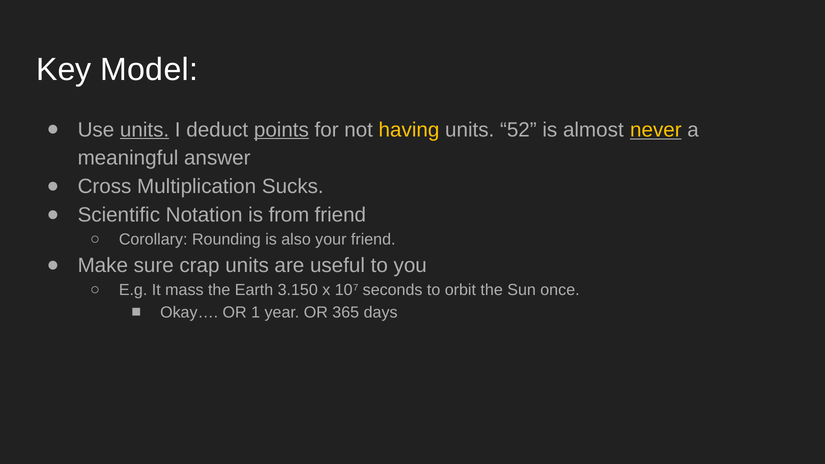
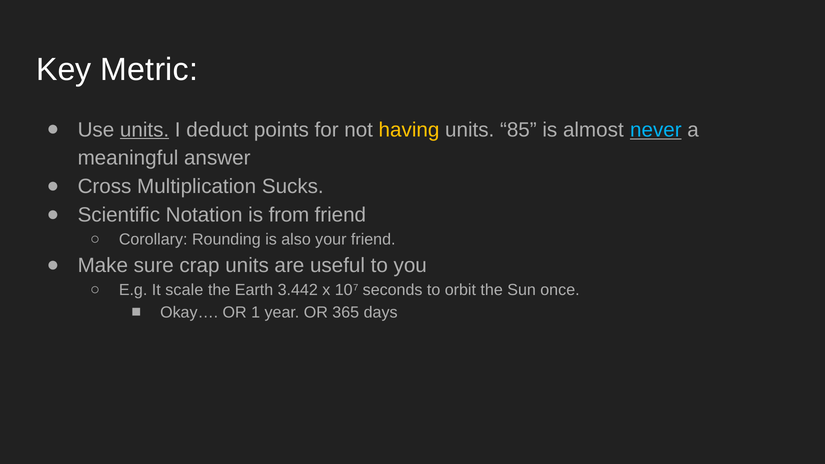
Model: Model -> Metric
points underline: present -> none
52: 52 -> 85
never colour: yellow -> light blue
mass: mass -> scale
3.150: 3.150 -> 3.442
